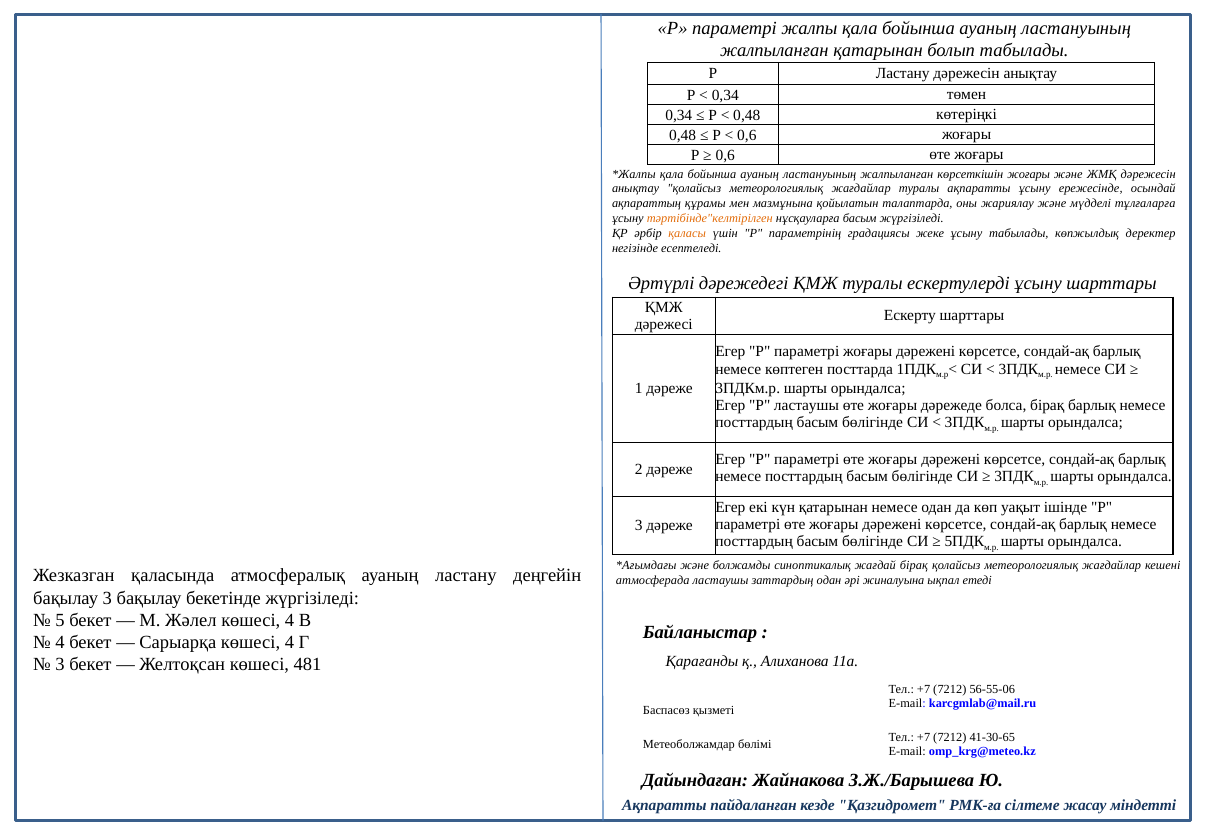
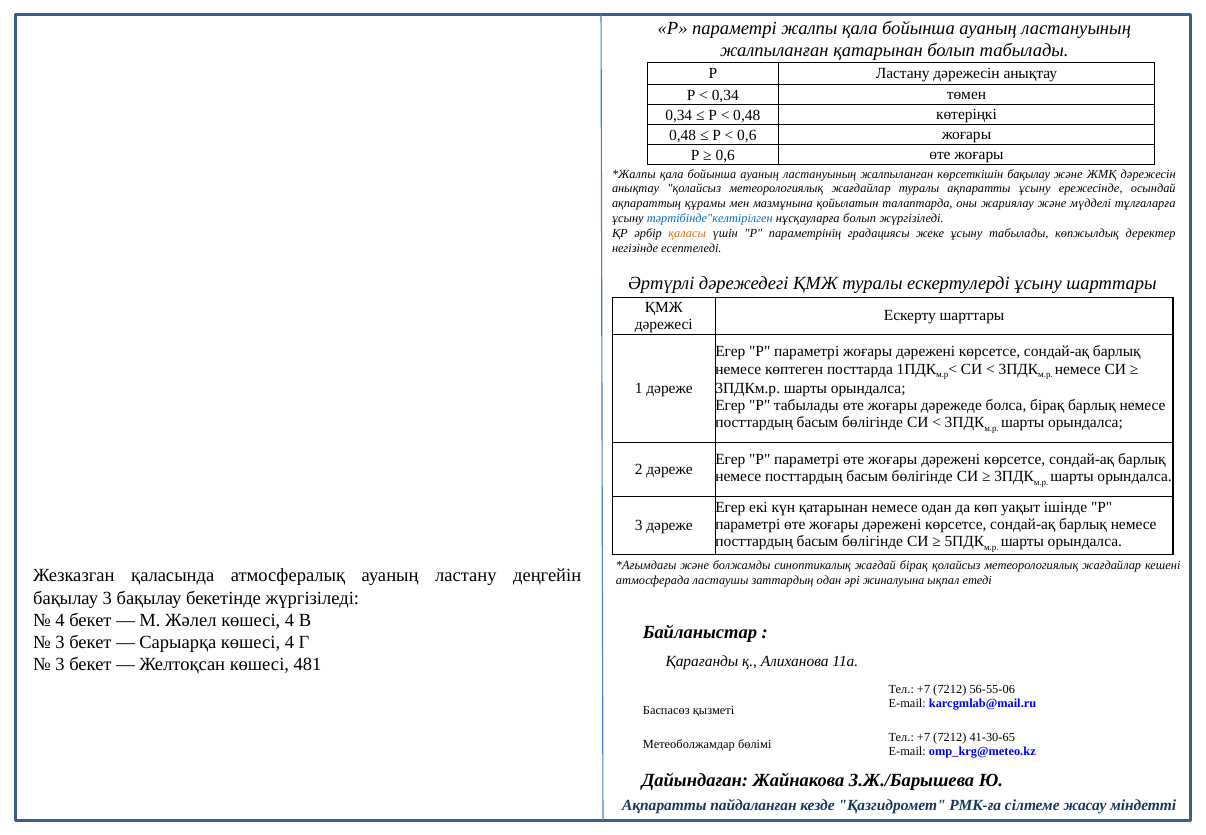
көрсеткішін жоғары: жоғары -> бақылау
тәртібінде"келтірілген colour: orange -> blue
нұсқауларға басым: басым -> болып
P ластаушы: ластаушы -> табылады
5 at (60, 620): 5 -> 4
4 at (60, 642): 4 -> 3
